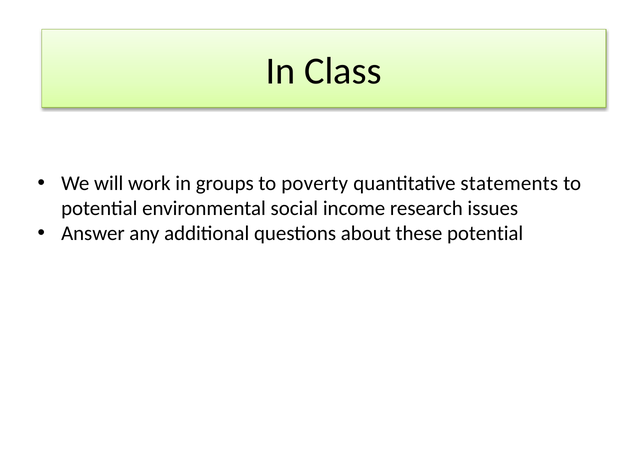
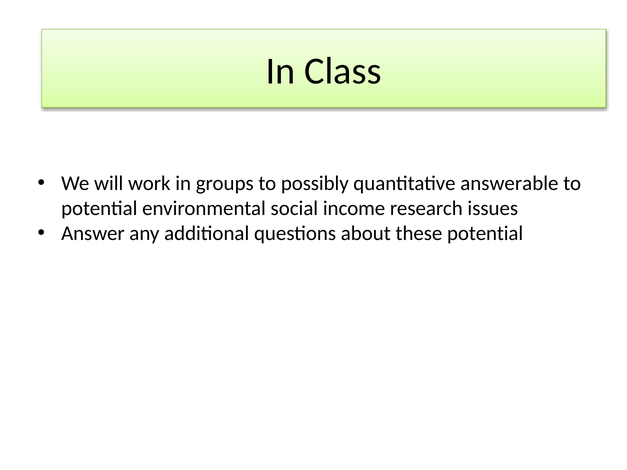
poverty: poverty -> possibly
statements: statements -> answerable
